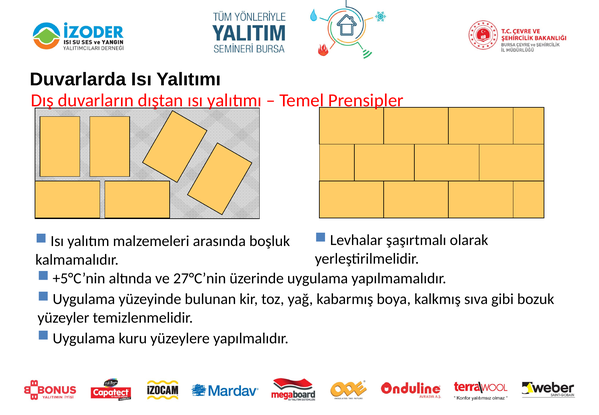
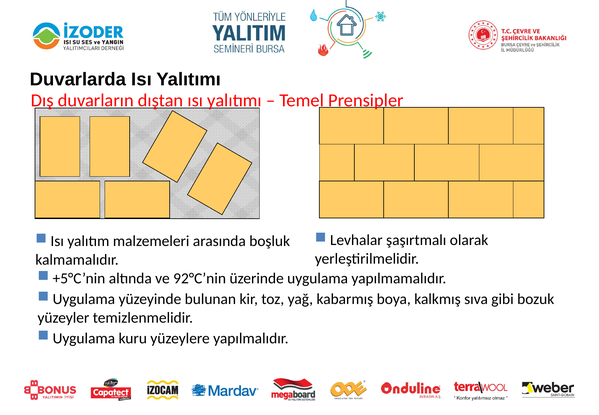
27°C’nin: 27°C’nin -> 92°C’nin
